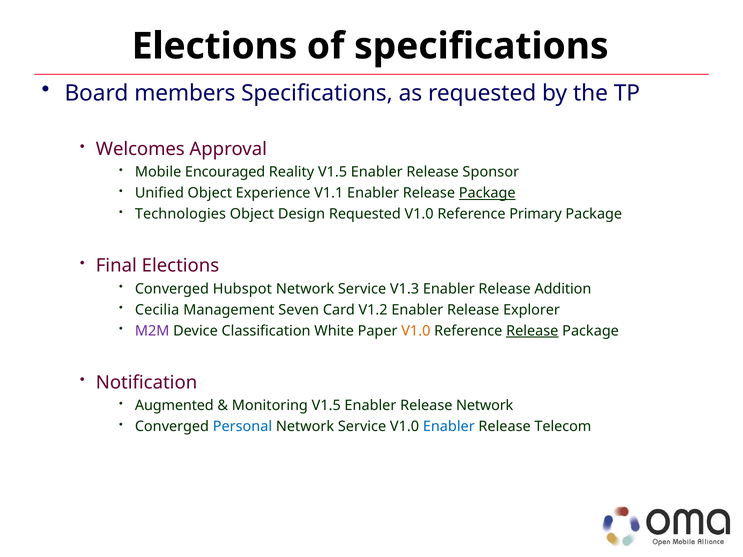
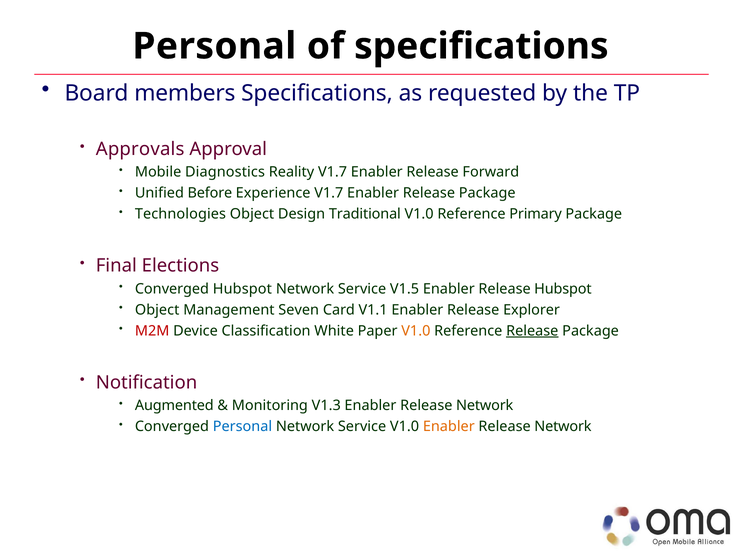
Elections at (215, 46): Elections -> Personal
Welcomes: Welcomes -> Approvals
Encouraged: Encouraged -> Diagnostics
Reality V1.5: V1.5 -> V1.7
Sponsor: Sponsor -> Forward
Unified Object: Object -> Before
Experience V1.1: V1.1 -> V1.7
Package at (487, 193) underline: present -> none
Design Requested: Requested -> Traditional
V1.3: V1.3 -> V1.5
Release Addition: Addition -> Hubspot
Cecilia at (157, 310): Cecilia -> Object
V1.2: V1.2 -> V1.1
M2M colour: purple -> red
Monitoring V1.5: V1.5 -> V1.3
Enabler at (449, 427) colour: blue -> orange
Telecom at (563, 427): Telecom -> Network
